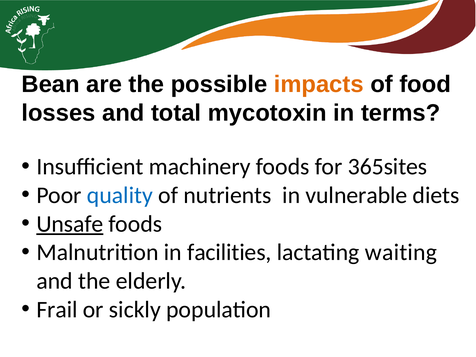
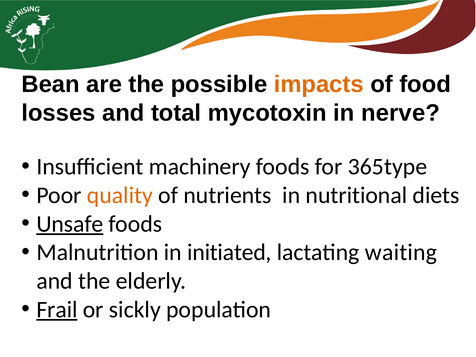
terms: terms -> nerve
365sites: 365sites -> 365type
quality colour: blue -> orange
vulnerable: vulnerable -> nutritional
facilities: facilities -> initiated
Frail underline: none -> present
